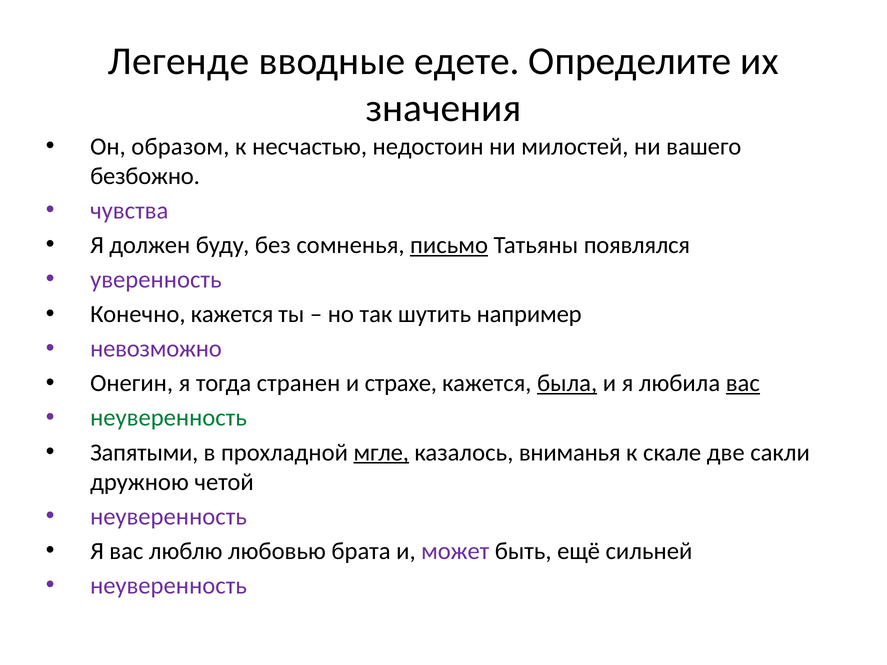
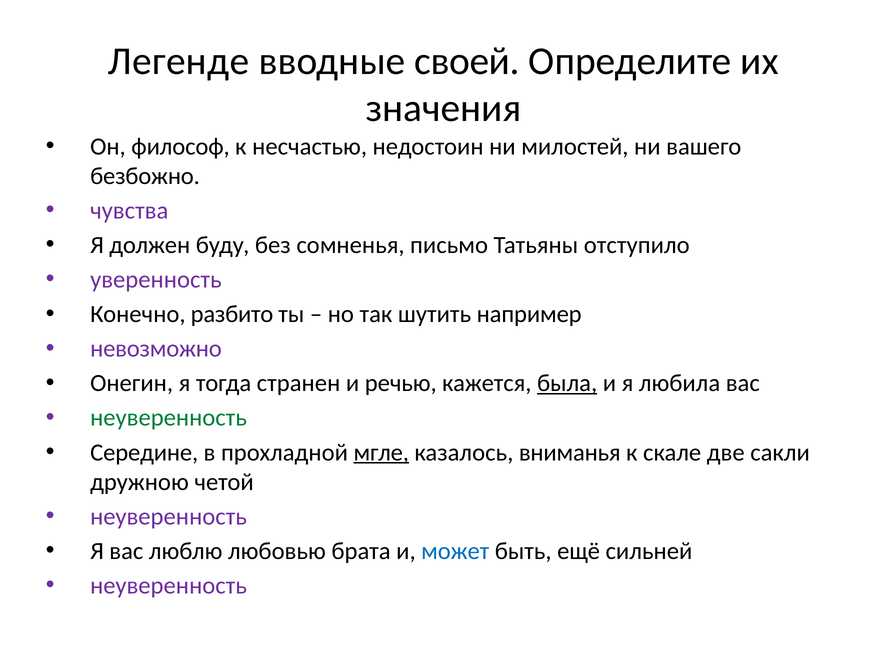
едете: едете -> своей
образом: образом -> философ
письмо underline: present -> none
появлялся: появлялся -> отступило
Конечно кажется: кажется -> разбито
страхе: страхе -> речью
вас at (743, 383) underline: present -> none
Запятыми: Запятыми -> Середине
может colour: purple -> blue
